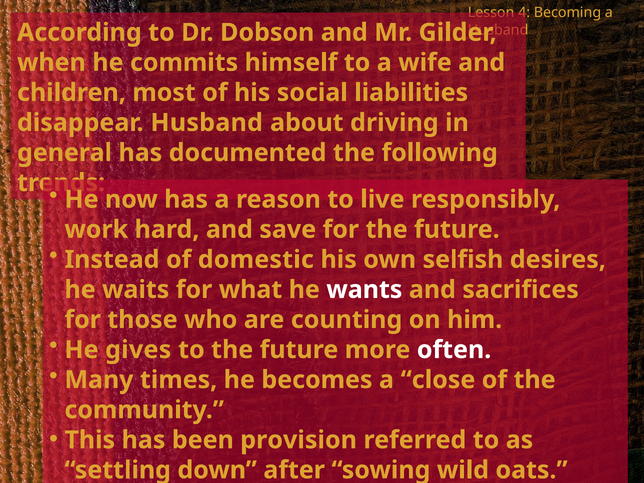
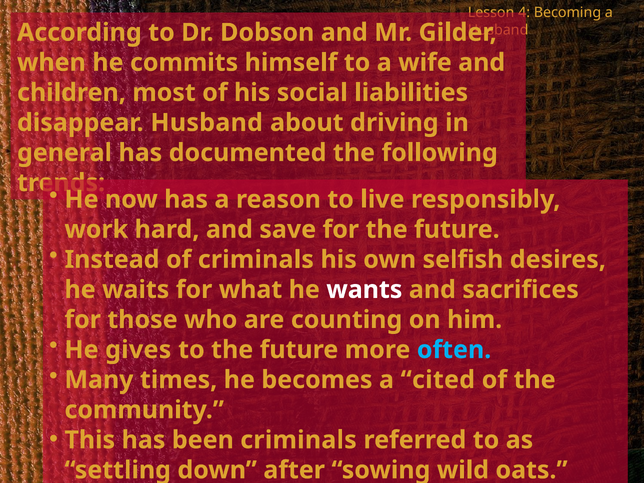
of domestic: domestic -> criminals
often colour: white -> light blue
close: close -> cited
been provision: provision -> criminals
